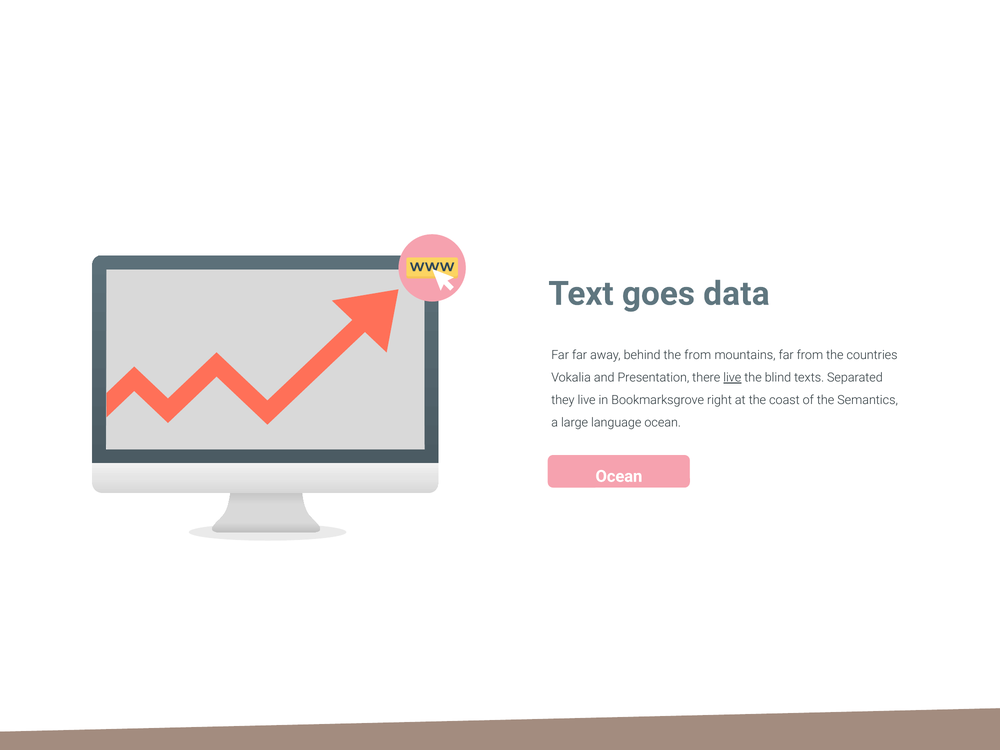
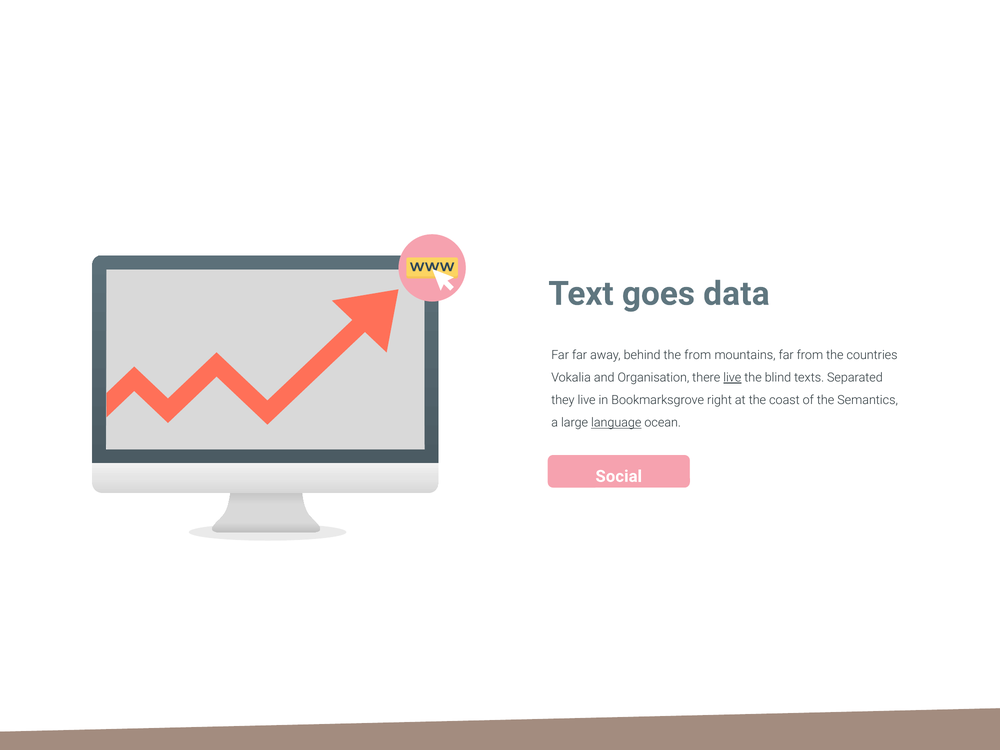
Presentation: Presentation -> Organisation
language underline: none -> present
Ocean at (619, 476): Ocean -> Social
